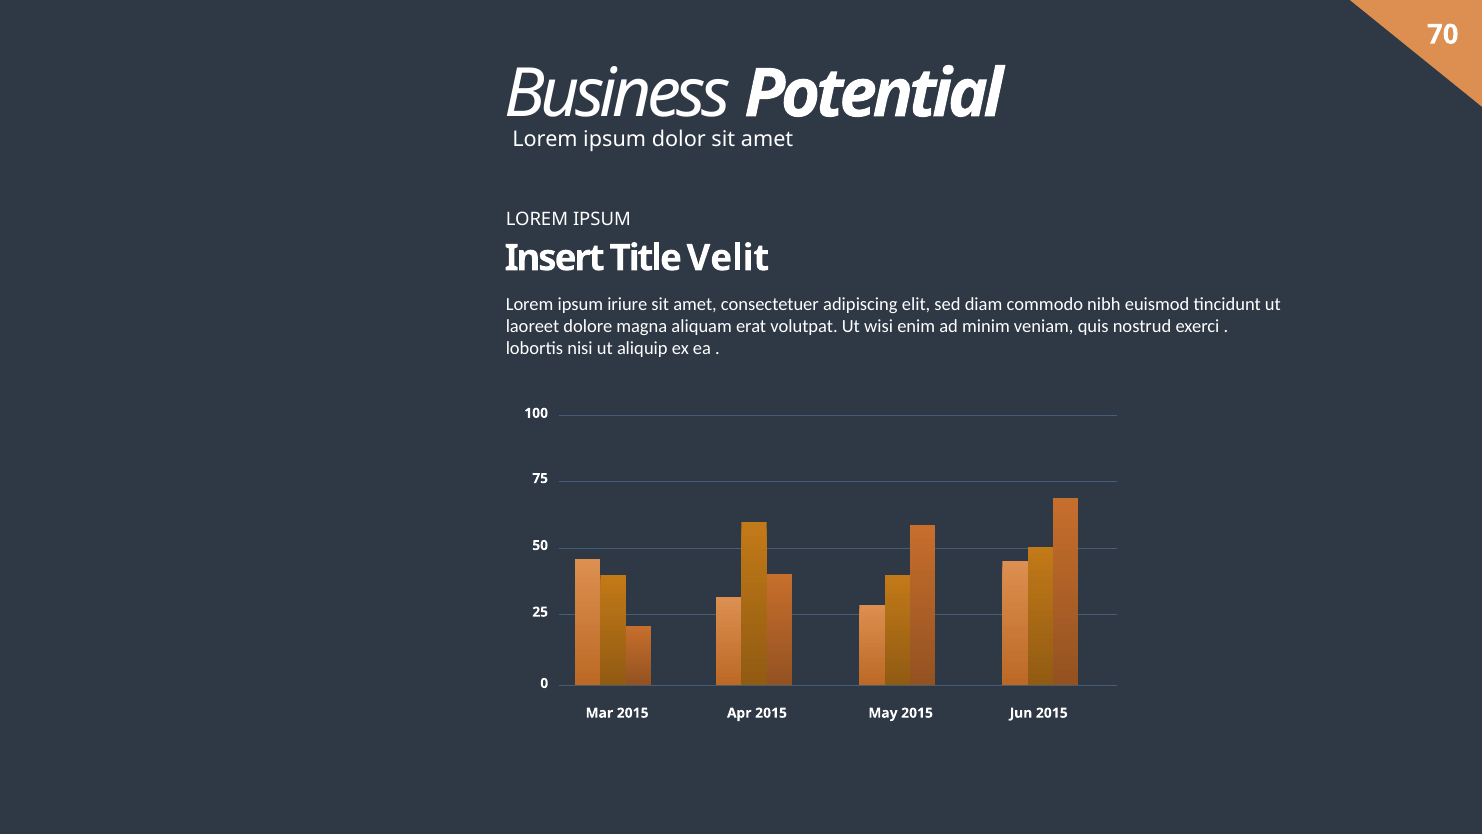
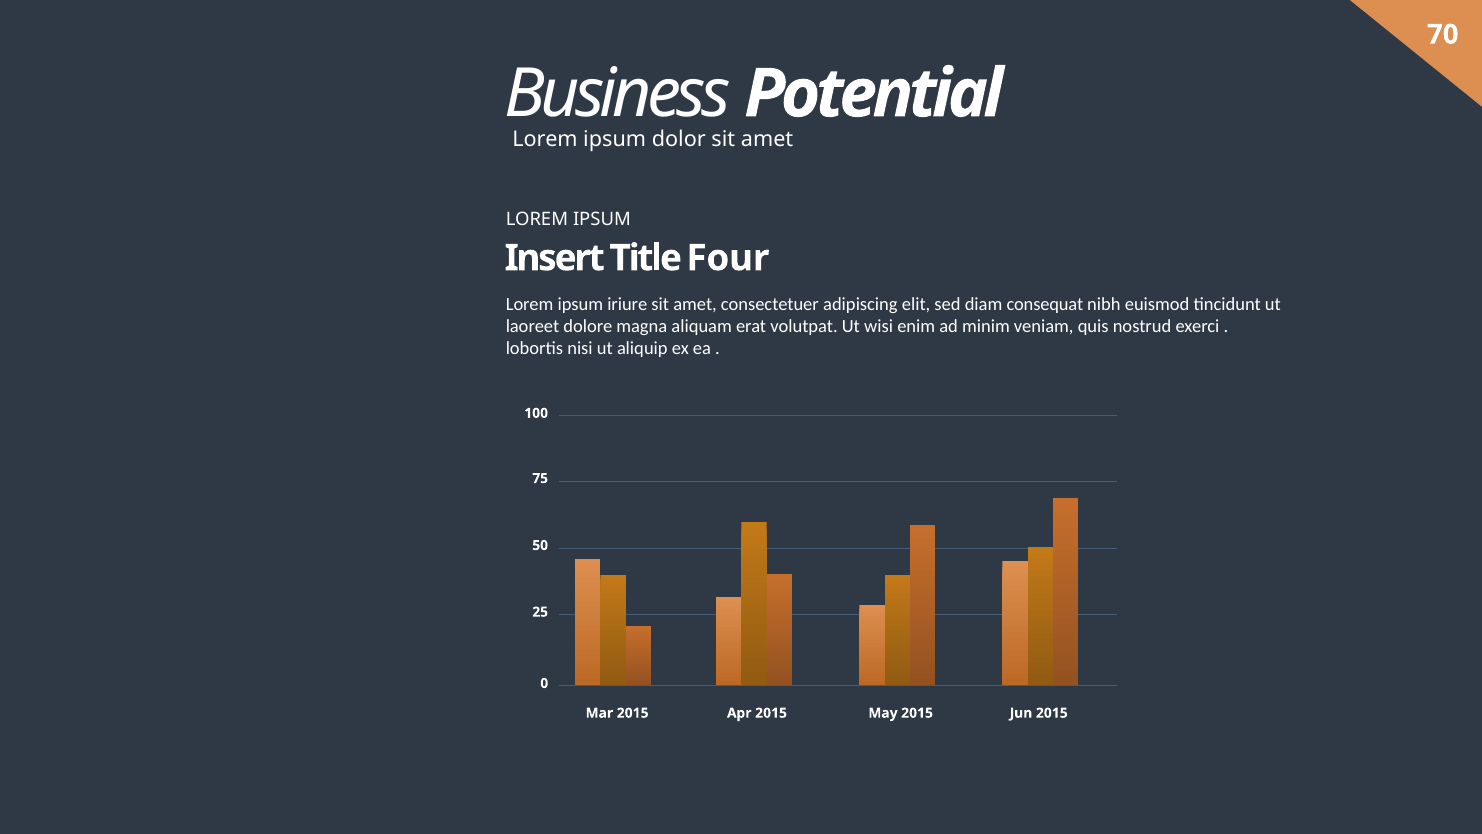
Velit: Velit -> Four
commodo: commodo -> consequat
